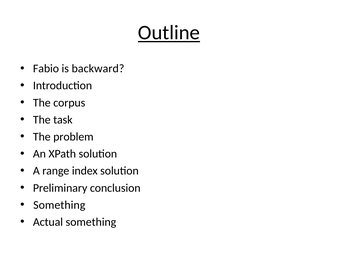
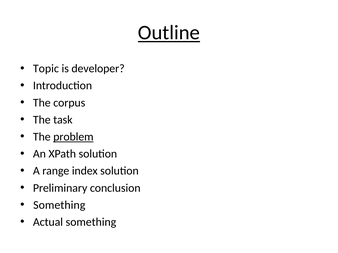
Fabio: Fabio -> Topic
backward: backward -> developer
problem underline: none -> present
